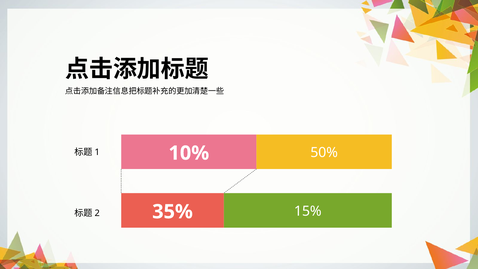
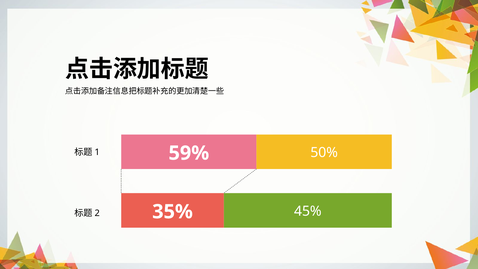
10%: 10% -> 59%
15%: 15% -> 45%
